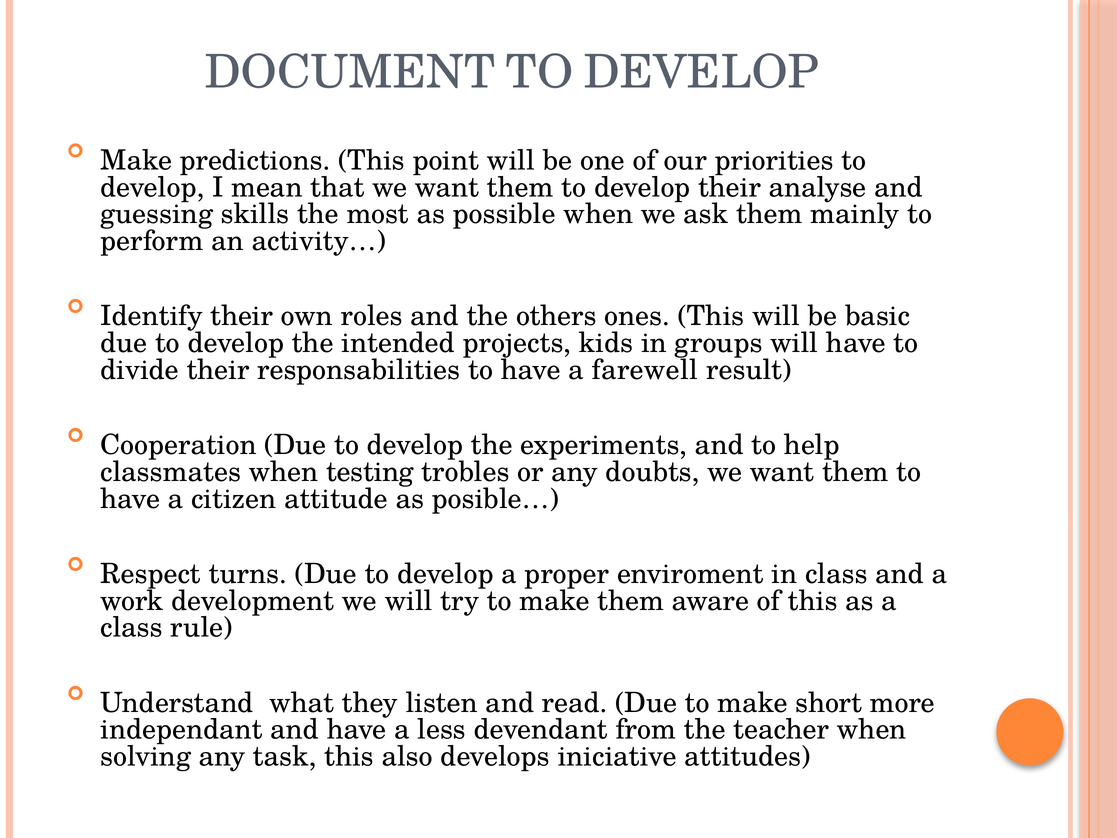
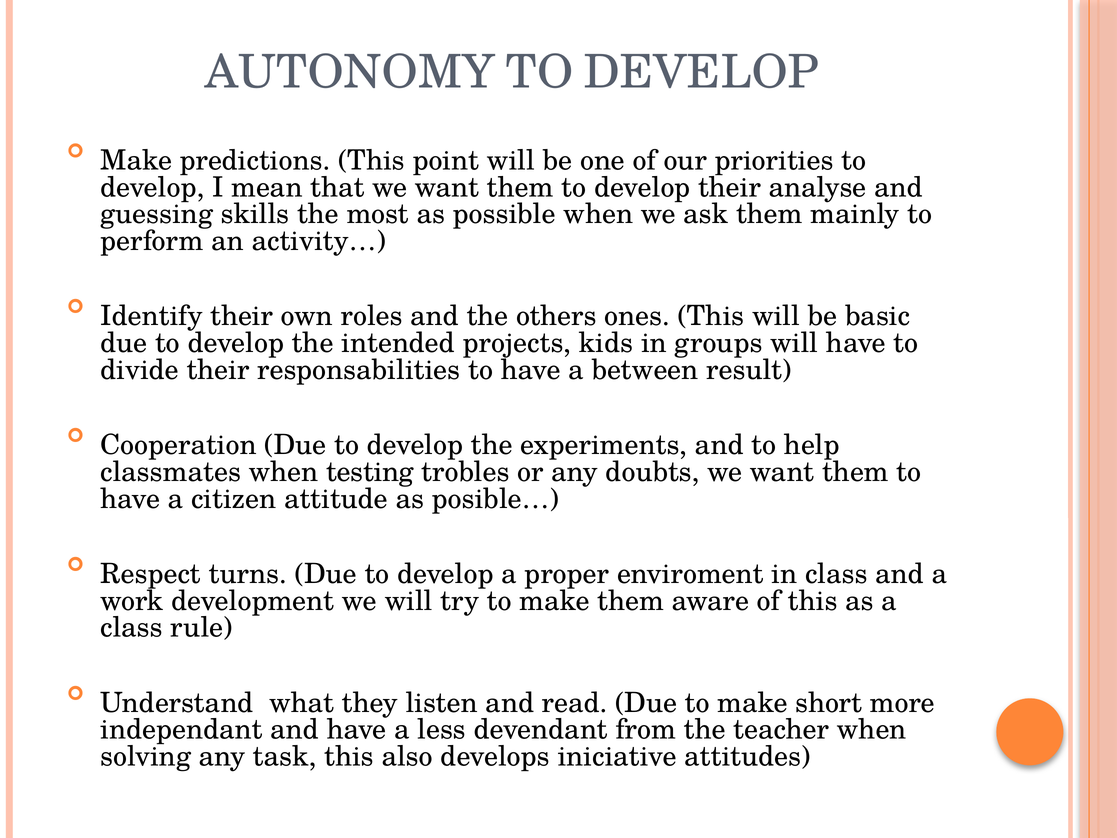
DOCUMENT: DOCUMENT -> AUTONOMY
farewell: farewell -> between
